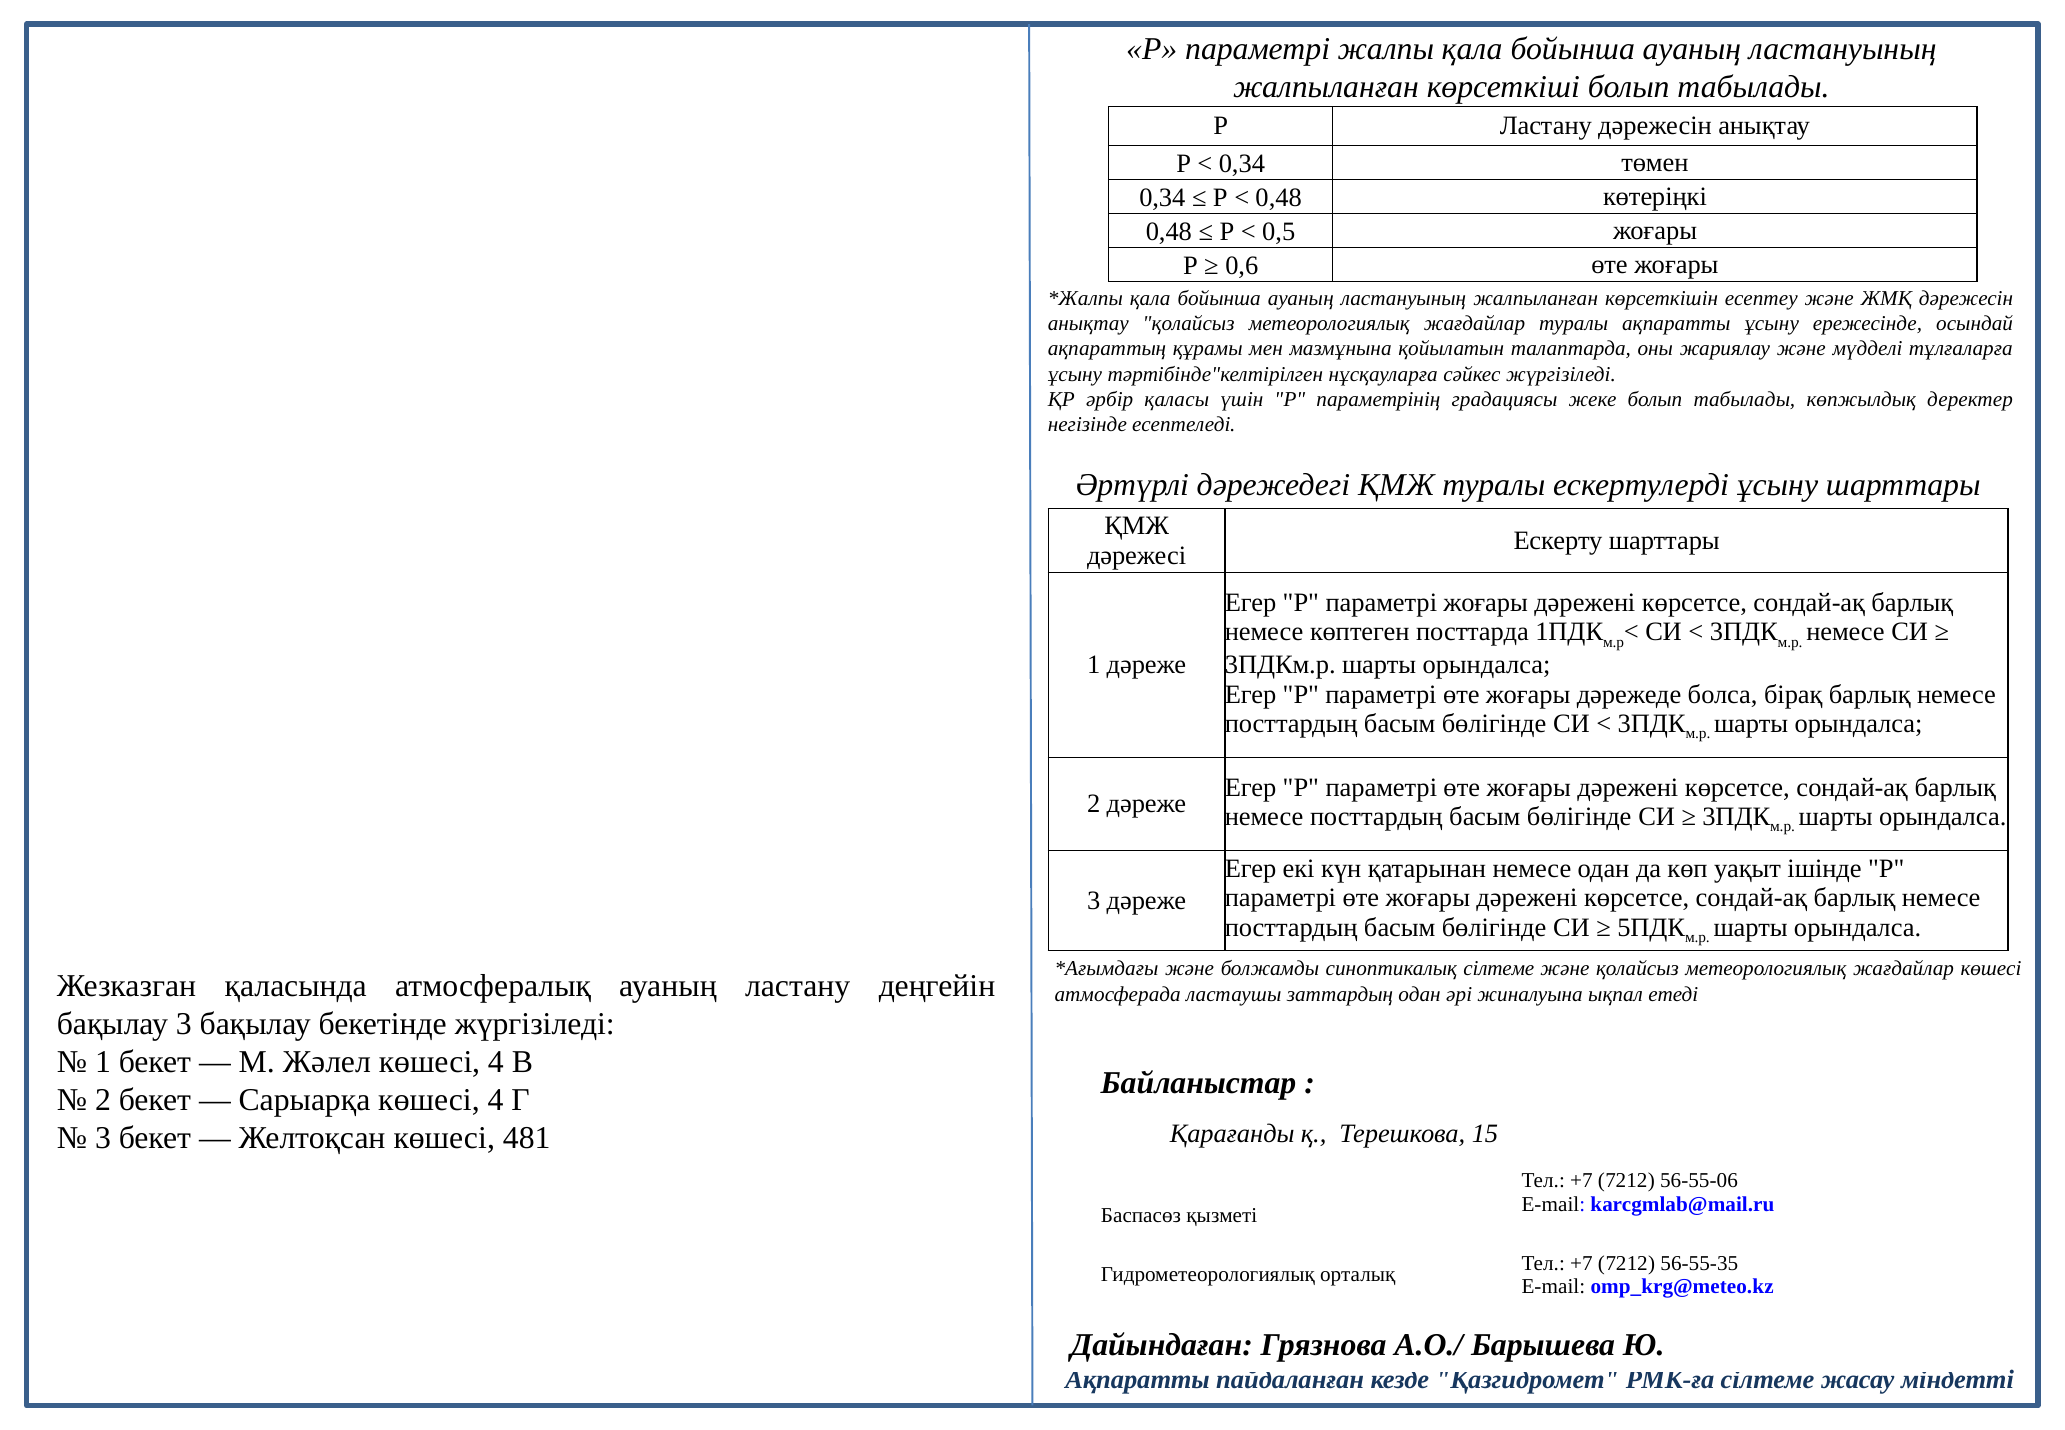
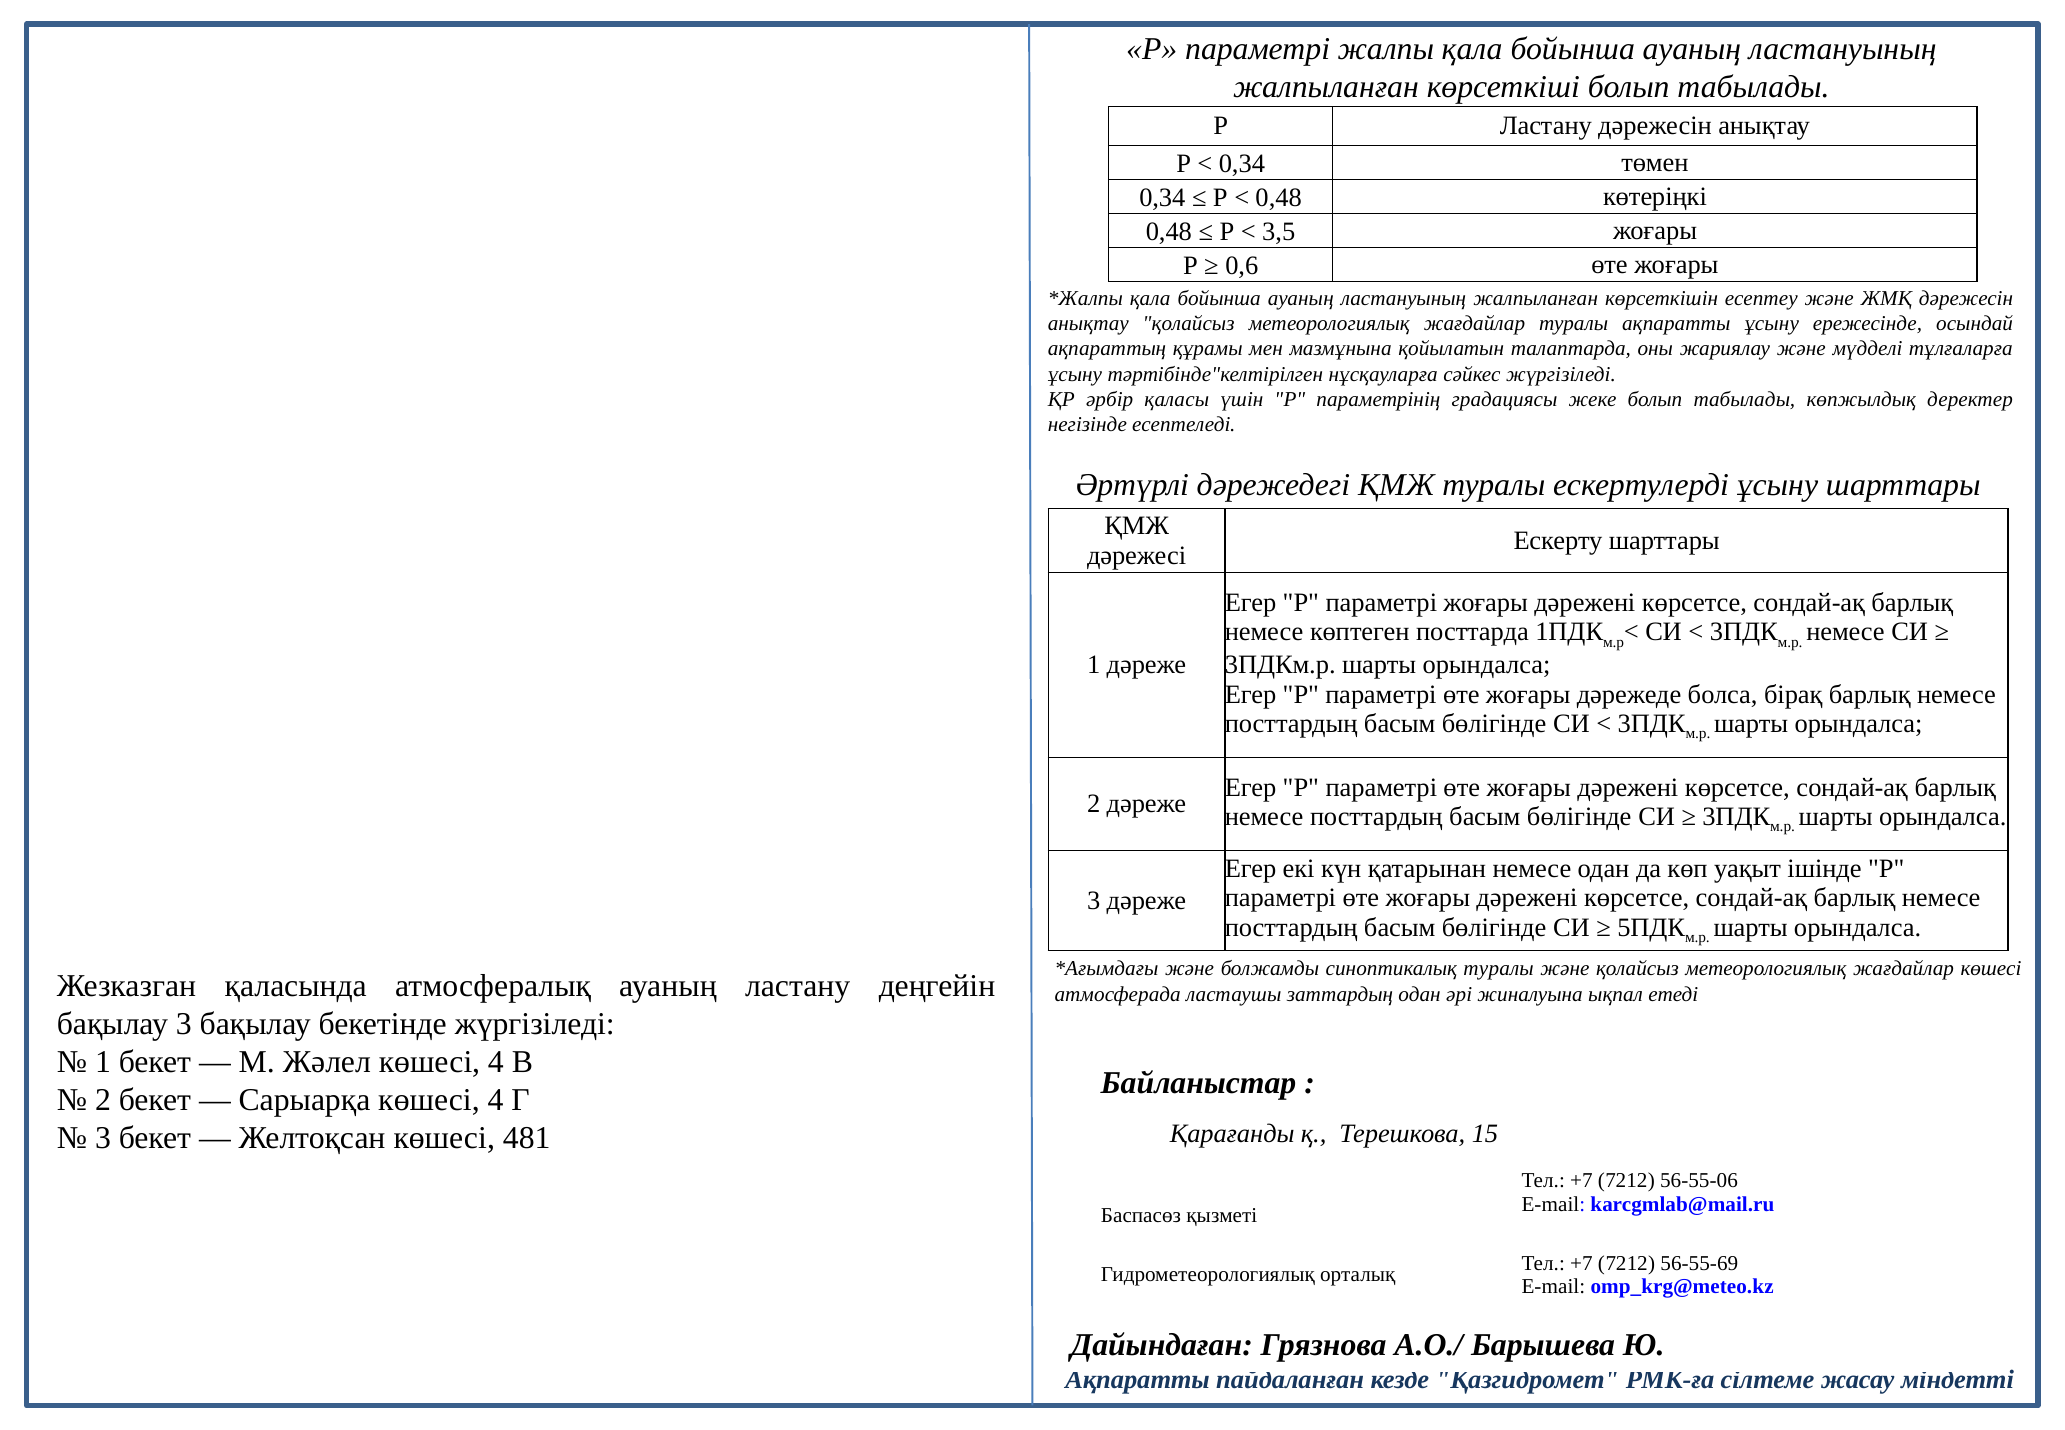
0,5: 0,5 -> 3,5
синоптикалық сілтеме: сілтеме -> туралы
56-55-35: 56-55-35 -> 56-55-69
